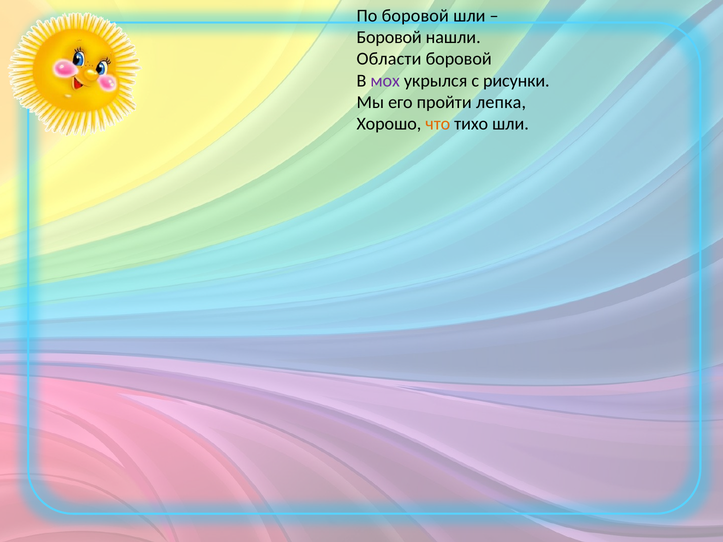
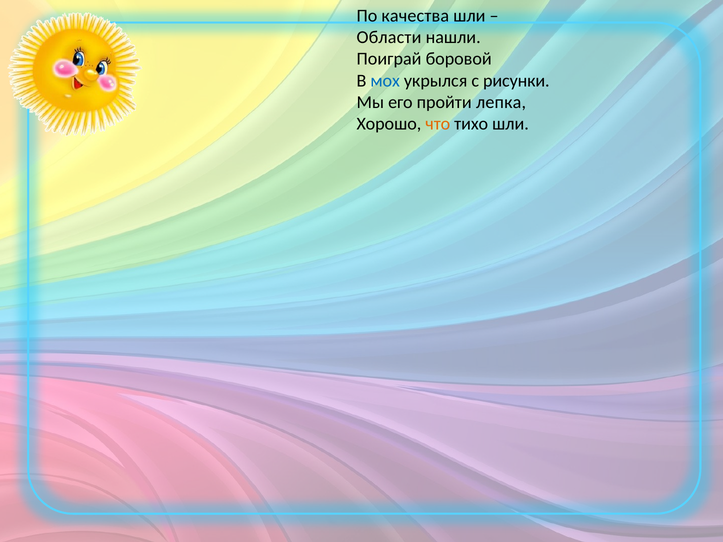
По боровой: боровой -> качества
Боровой at (389, 37): Боровой -> Области
Области: Области -> Поиграй
мох colour: purple -> blue
